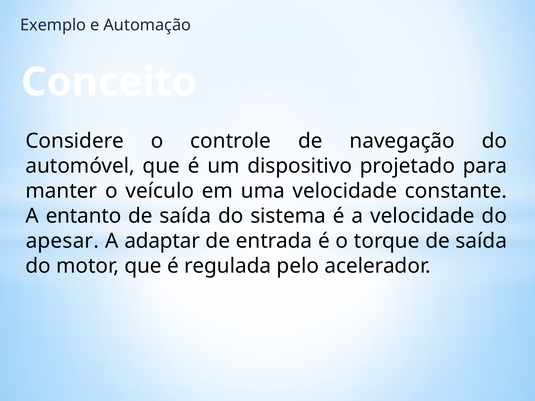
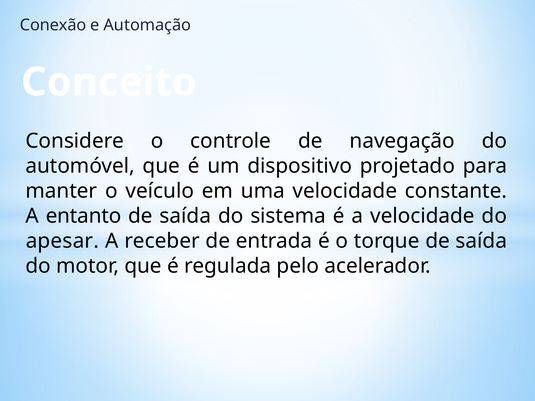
Exemplo: Exemplo -> Conexão
adaptar: adaptar -> receber
